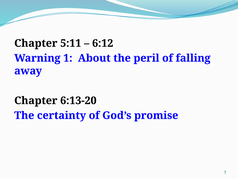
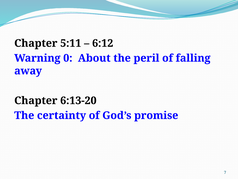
1: 1 -> 0
